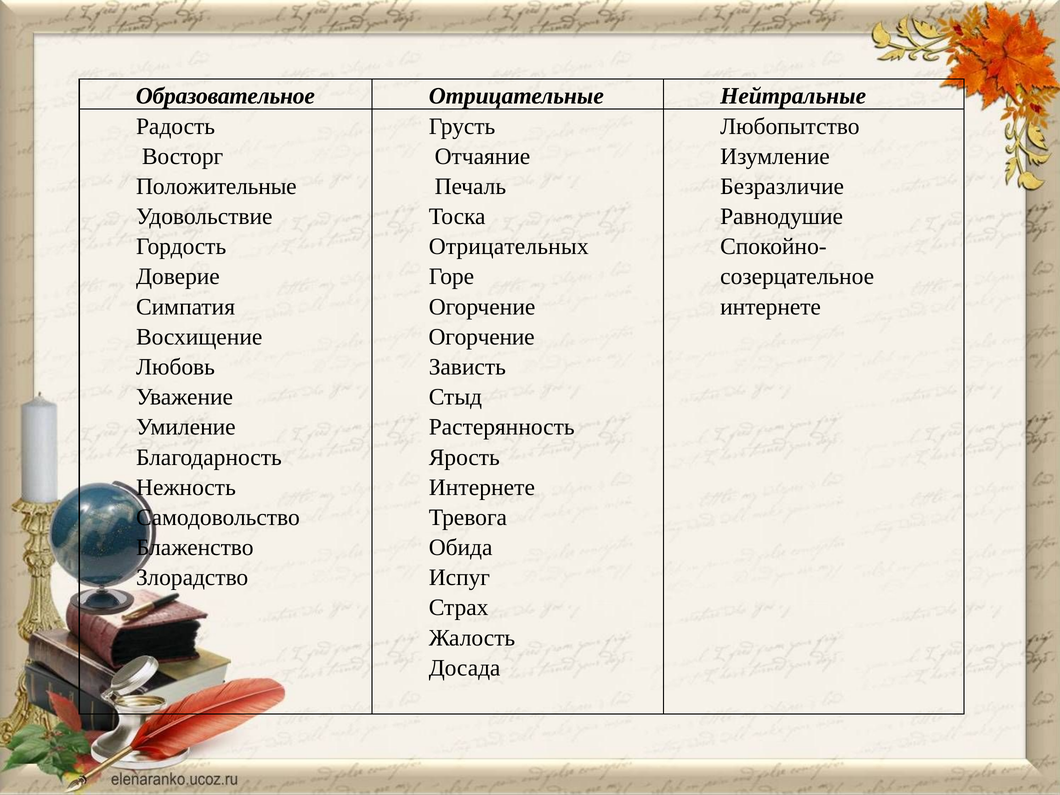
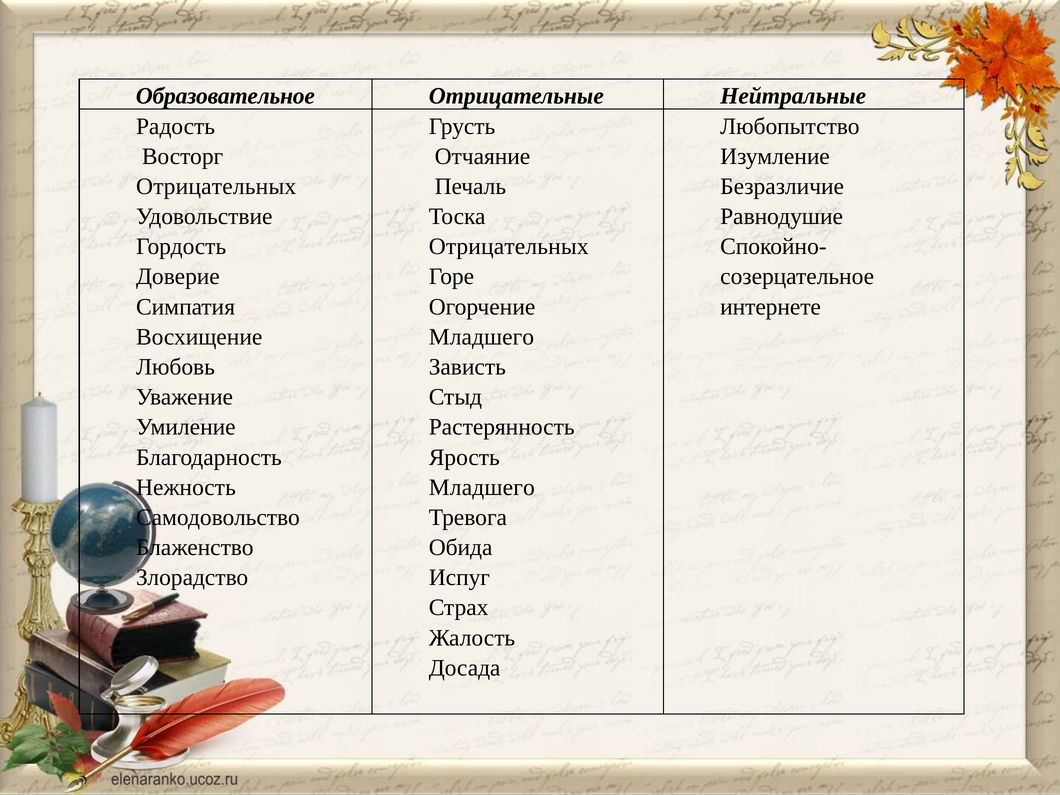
Положительные at (216, 186): Положительные -> Отрицательных
Огорчение at (482, 337): Огорчение -> Младшего
Интернете at (482, 487): Интернете -> Младшего
